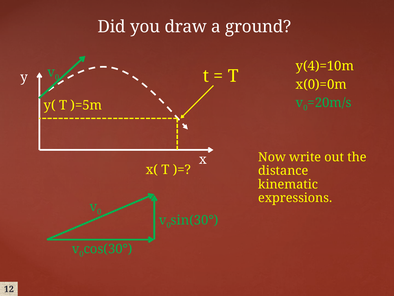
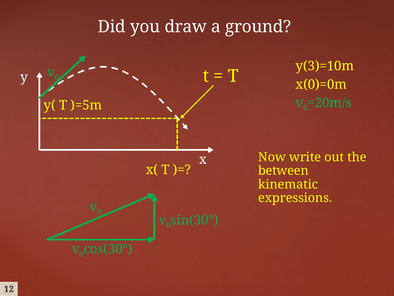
y(4)=10m: y(4)=10m -> y(3)=10m
distance: distance -> between
